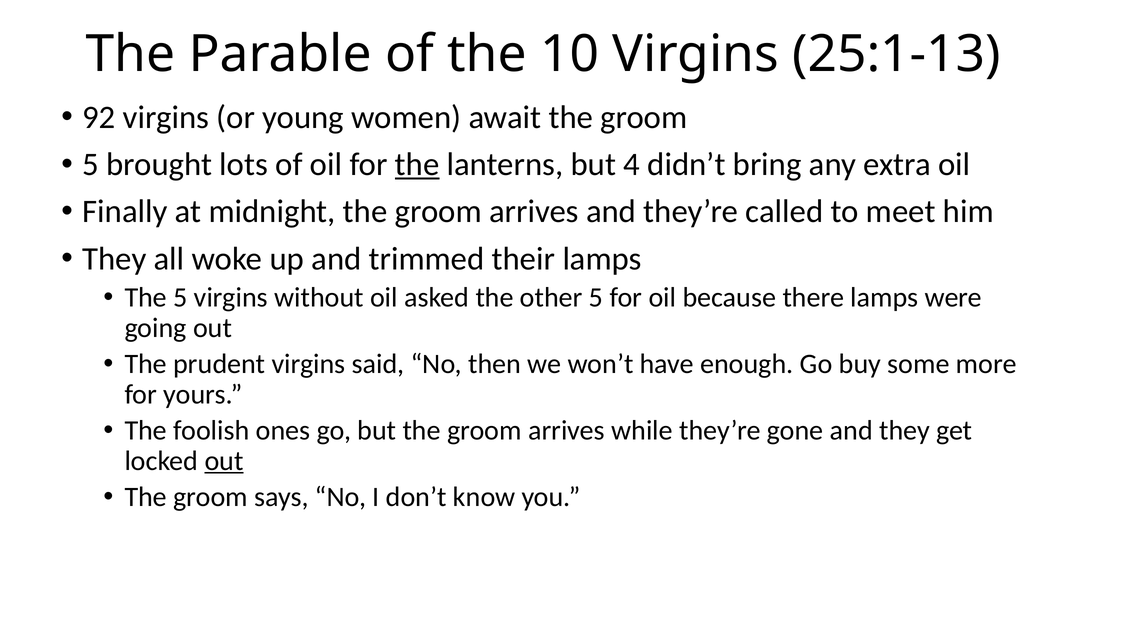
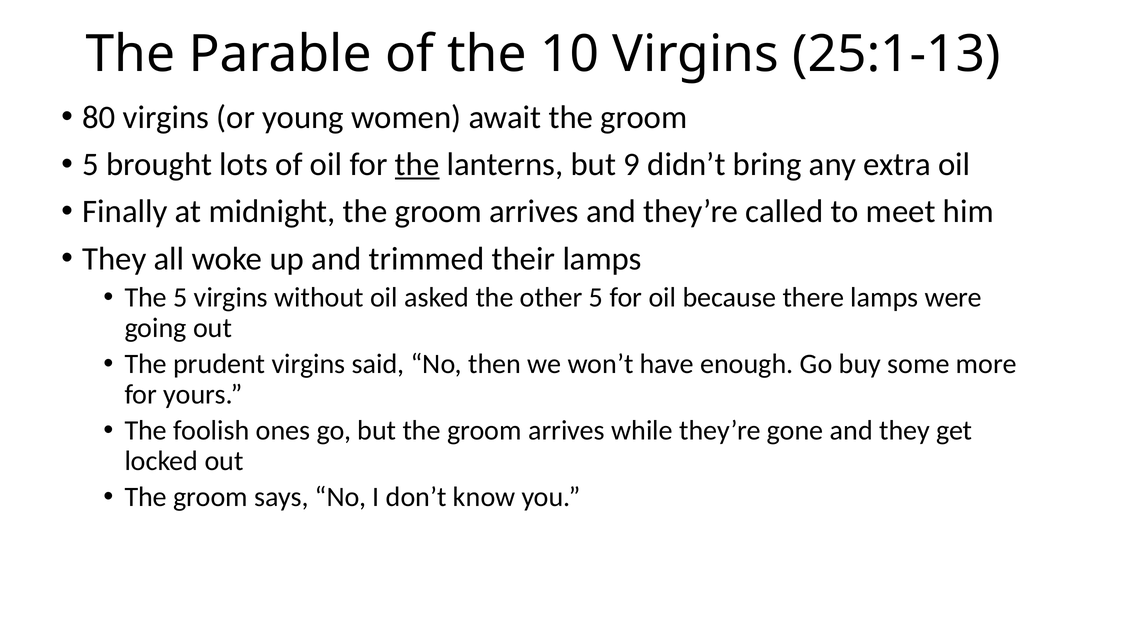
92: 92 -> 80
4: 4 -> 9
out at (224, 461) underline: present -> none
